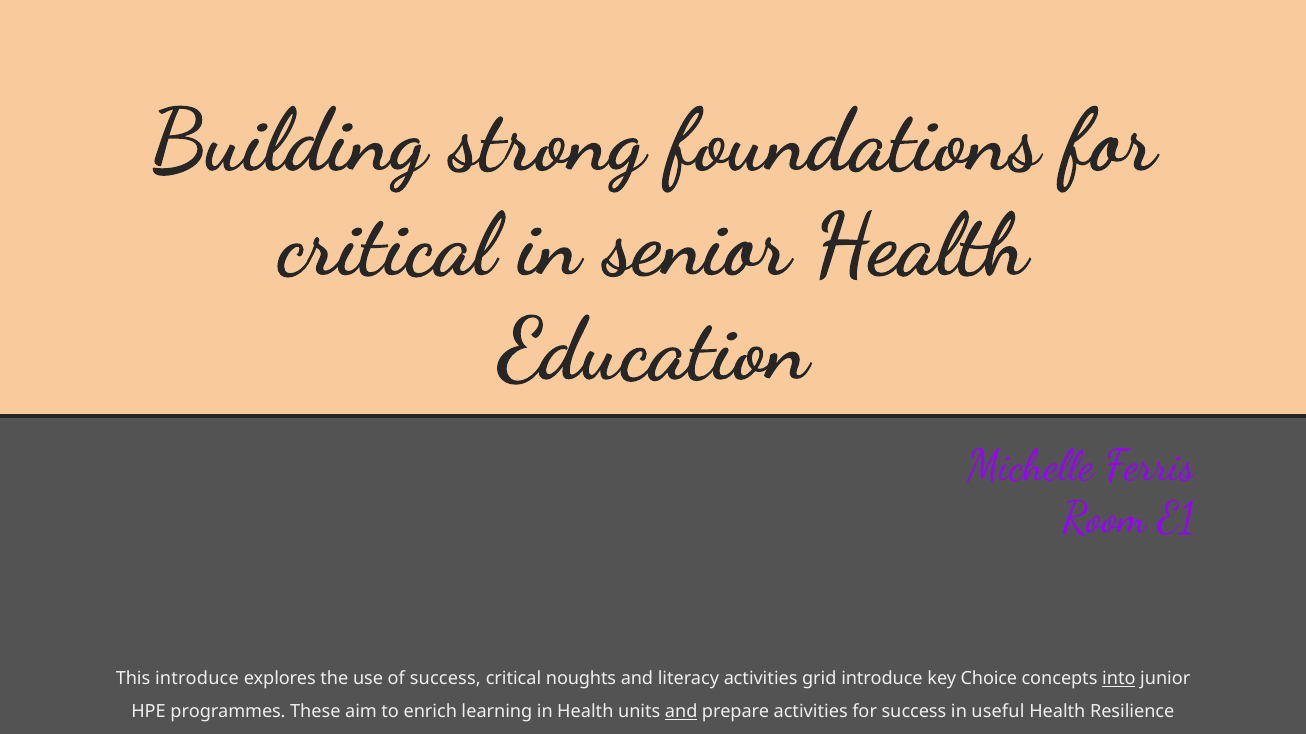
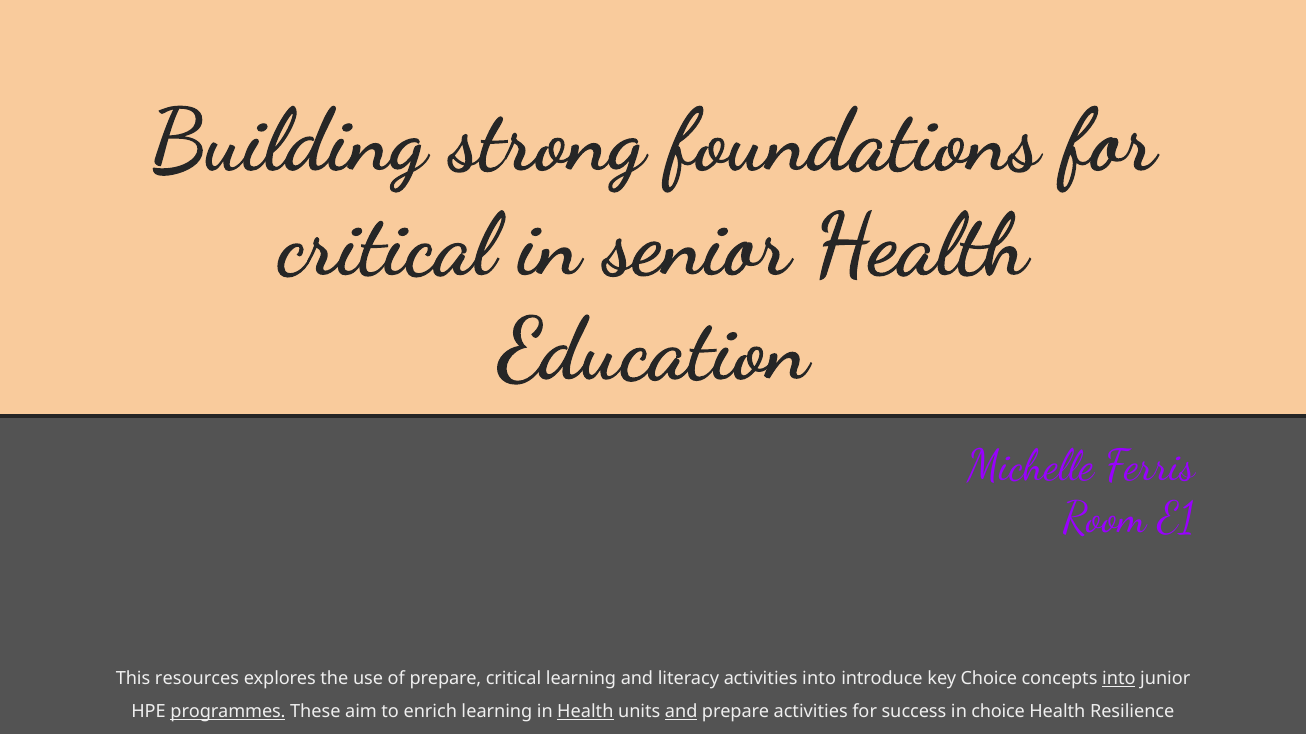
This introduce: introduce -> resources
of success: success -> prepare
critical noughts: noughts -> learning
activities grid: grid -> into
programmes underline: none -> present
Health at (585, 712) underline: none -> present
in useful: useful -> choice
